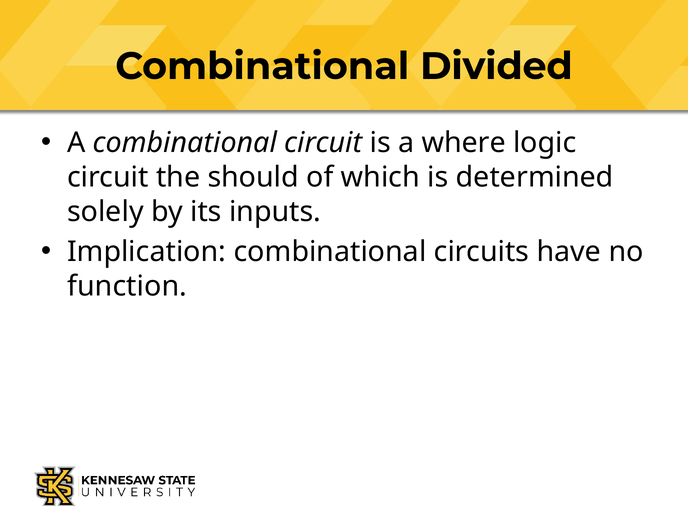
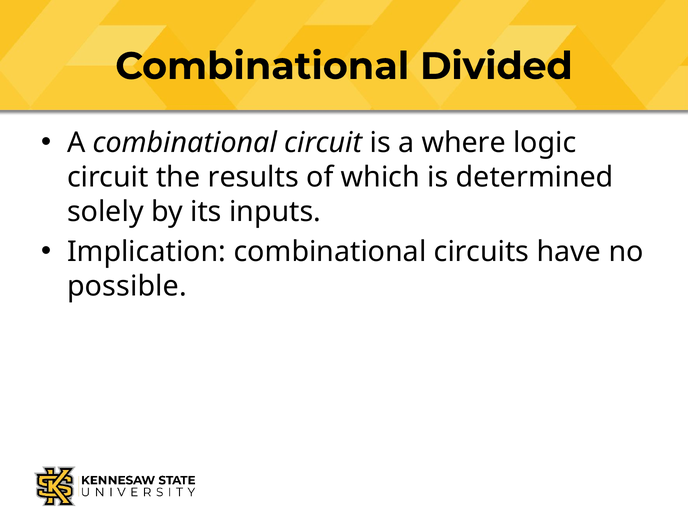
should: should -> results
function: function -> possible
